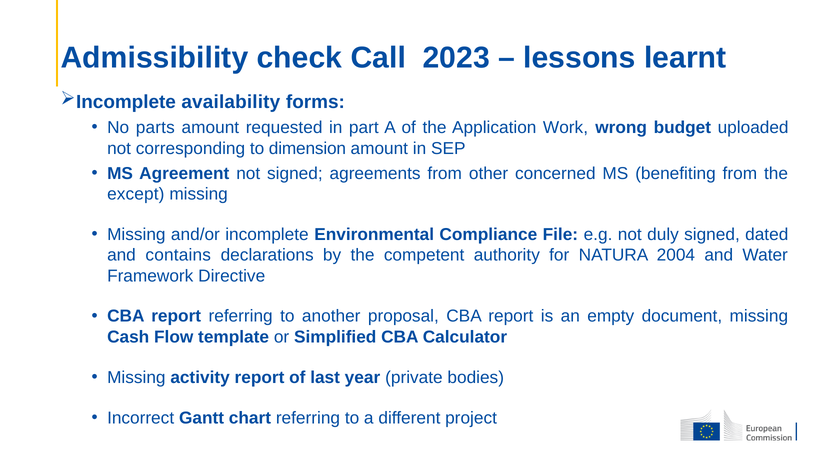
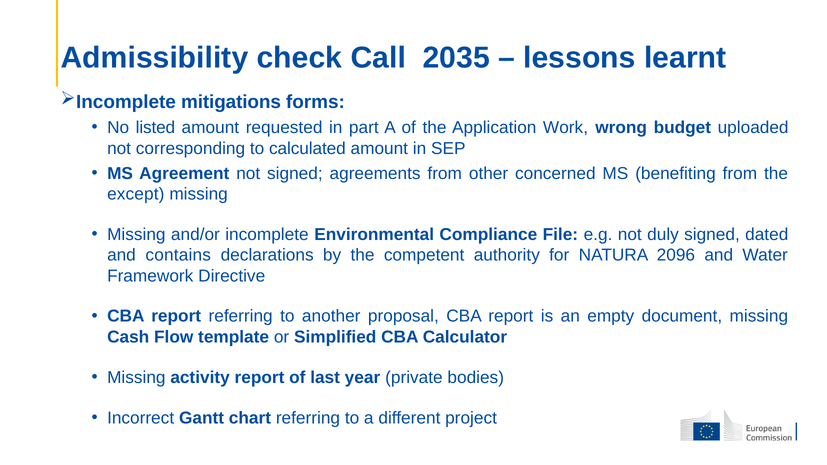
2023: 2023 -> 2035
availability: availability -> mitigations
parts: parts -> listed
dimension: dimension -> calculated
2004: 2004 -> 2096
